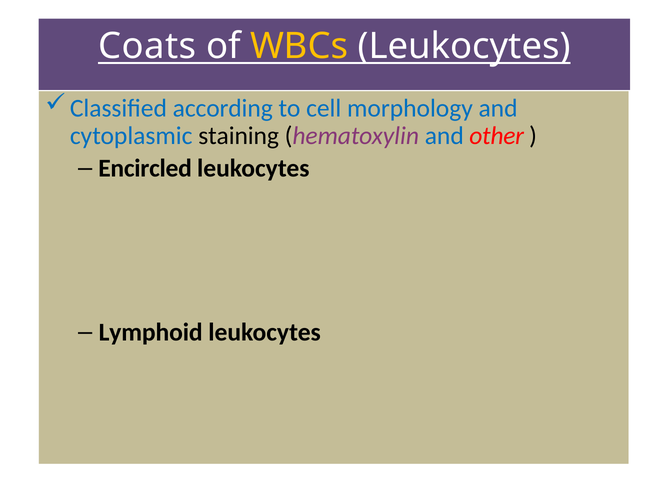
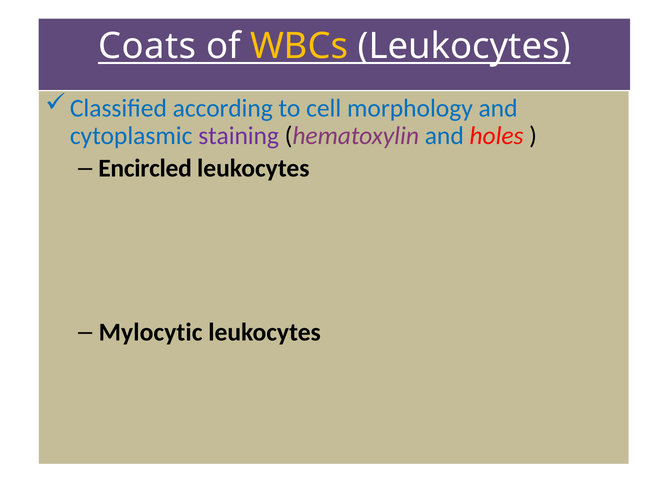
staining colour: black -> purple
other: other -> holes
Lymphoid: Lymphoid -> Mylocytic
